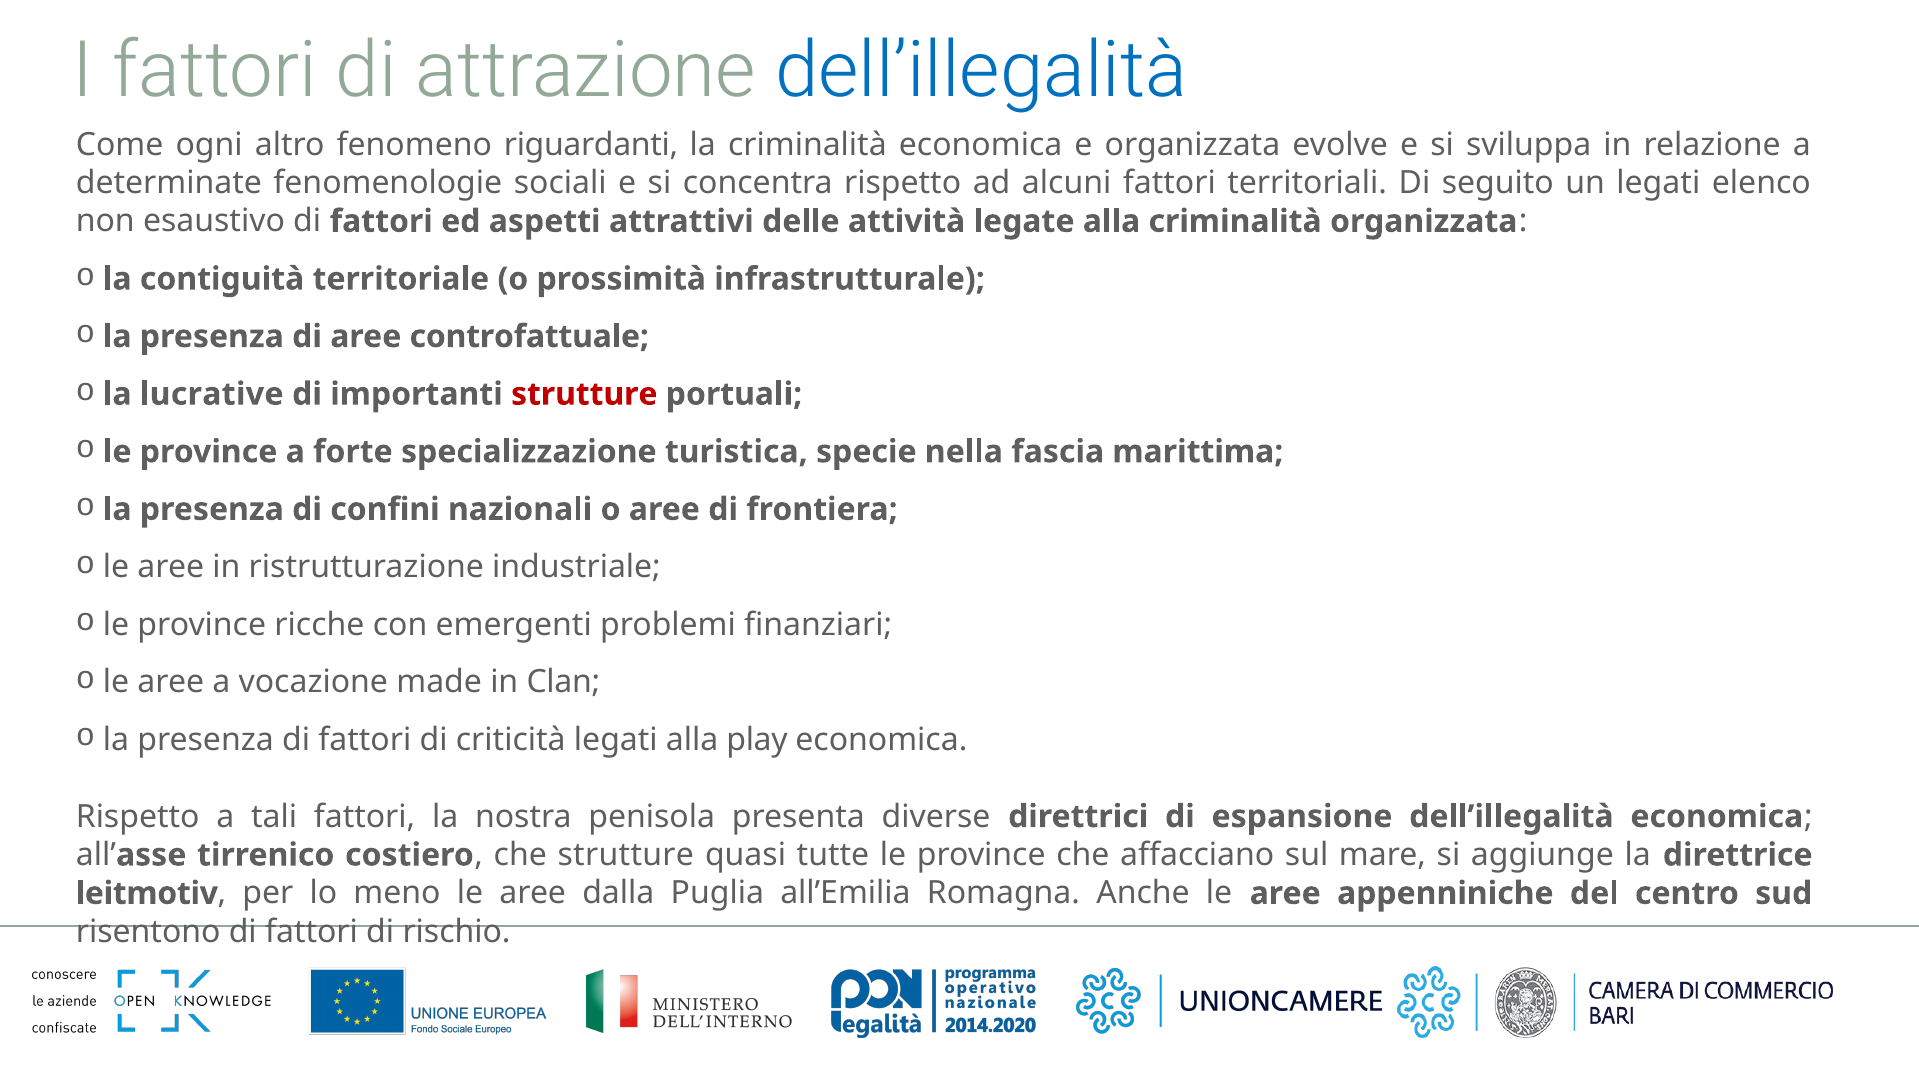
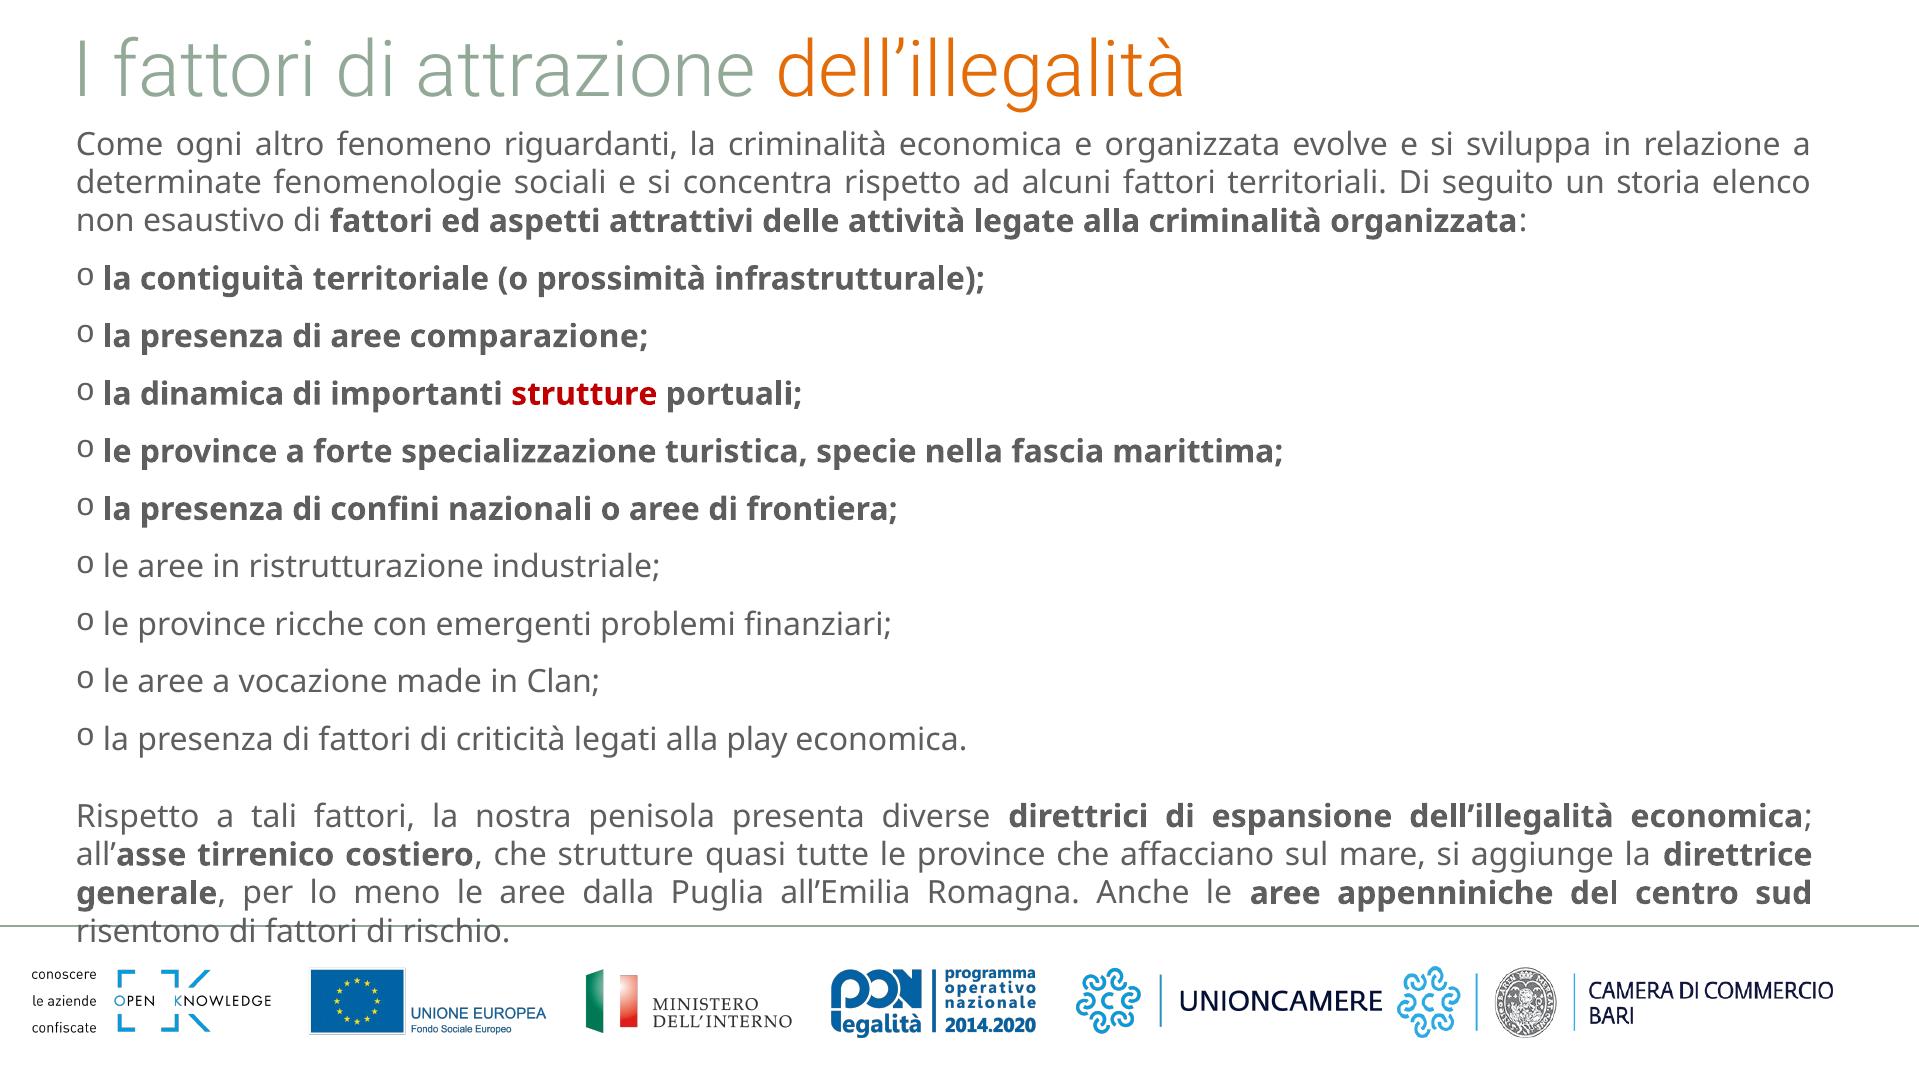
dell’illegalità at (981, 71) colour: blue -> orange
un legati: legati -> storia
controfattuale: controfattuale -> comparazione
lucrative: lucrative -> dinamica
leitmotiv: leitmotiv -> generale
